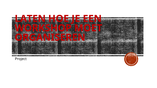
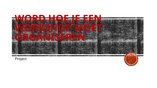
LATEN: LATEN -> WORD
